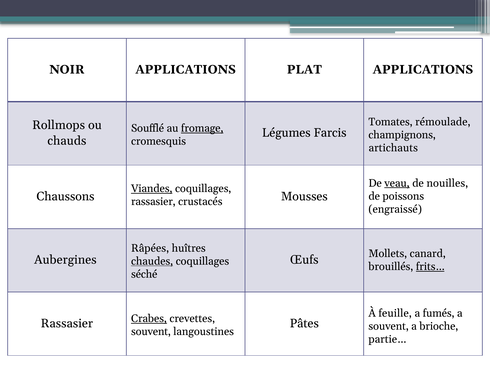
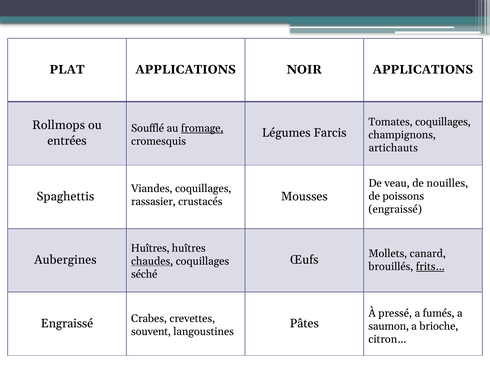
NOIR: NOIR -> PLAT
PLAT: PLAT -> NOIR
Tomates rémoulade: rémoulade -> coquillages
chauds: chauds -> entrées
veau underline: present -> none
Viandes underline: present -> none
Chaussons: Chaussons -> Spaghettis
Râpées at (150, 248): Râpées -> Huîtres
feuille: feuille -> pressé
Crabes underline: present -> none
Rassasier at (67, 324): Rassasier -> Engraissé
souvent at (389, 327): souvent -> saumon
partie…: partie… -> citron…
